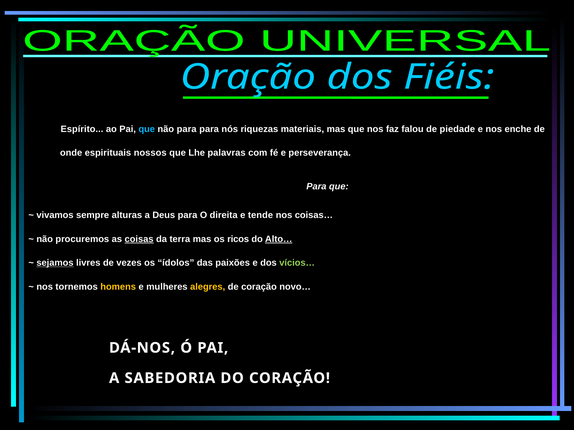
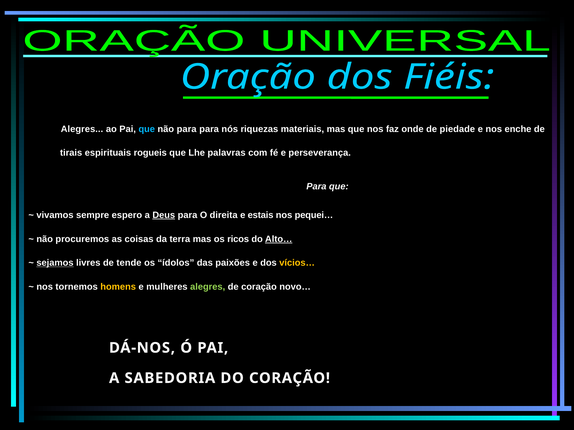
Espírito at (82, 129): Espírito -> Alegres
falou: falou -> onde
onde: onde -> tirais
nossos: nossos -> rogueis
alturas: alturas -> espero
Deus underline: none -> present
tende: tende -> estais
coisas…: coisas… -> pequei…
coisas underline: present -> none
vezes: vezes -> tende
vícios… colour: light green -> yellow
alegres at (208, 287) colour: yellow -> light green
